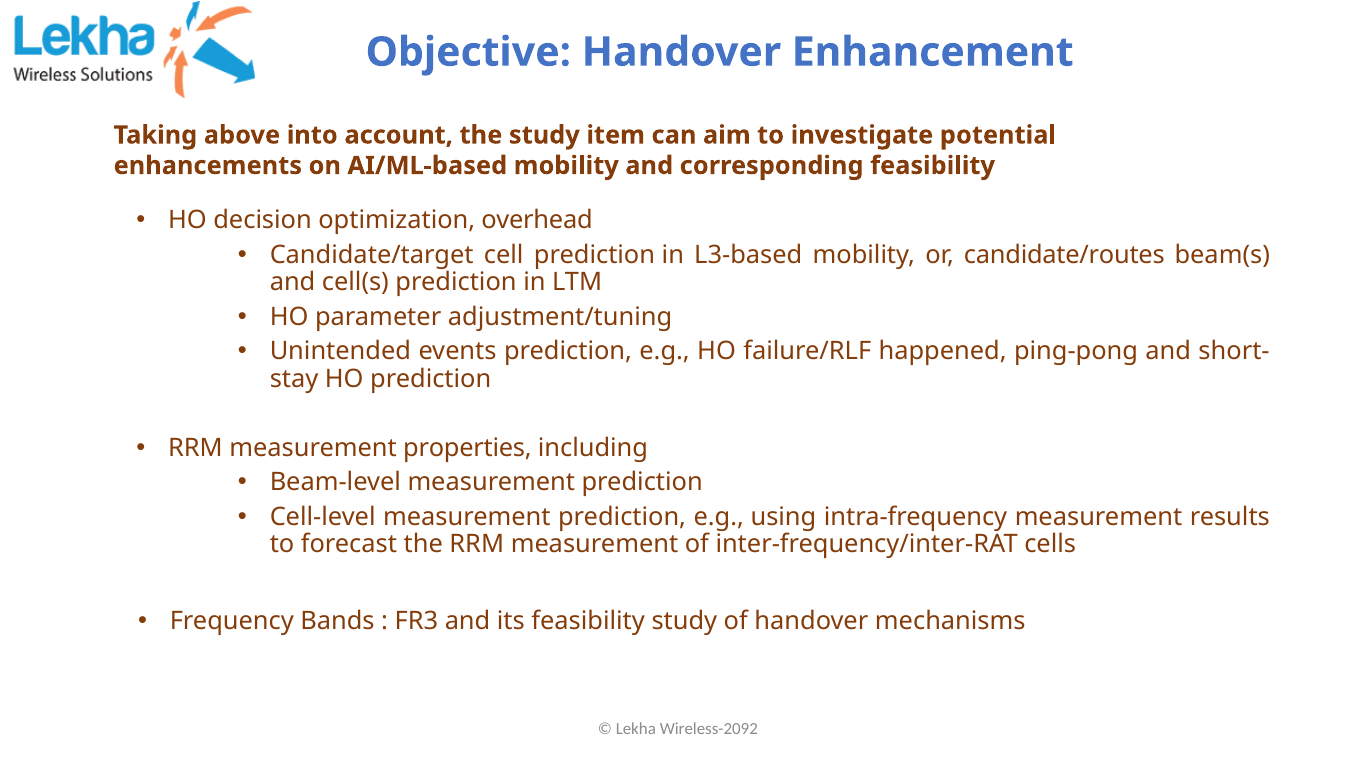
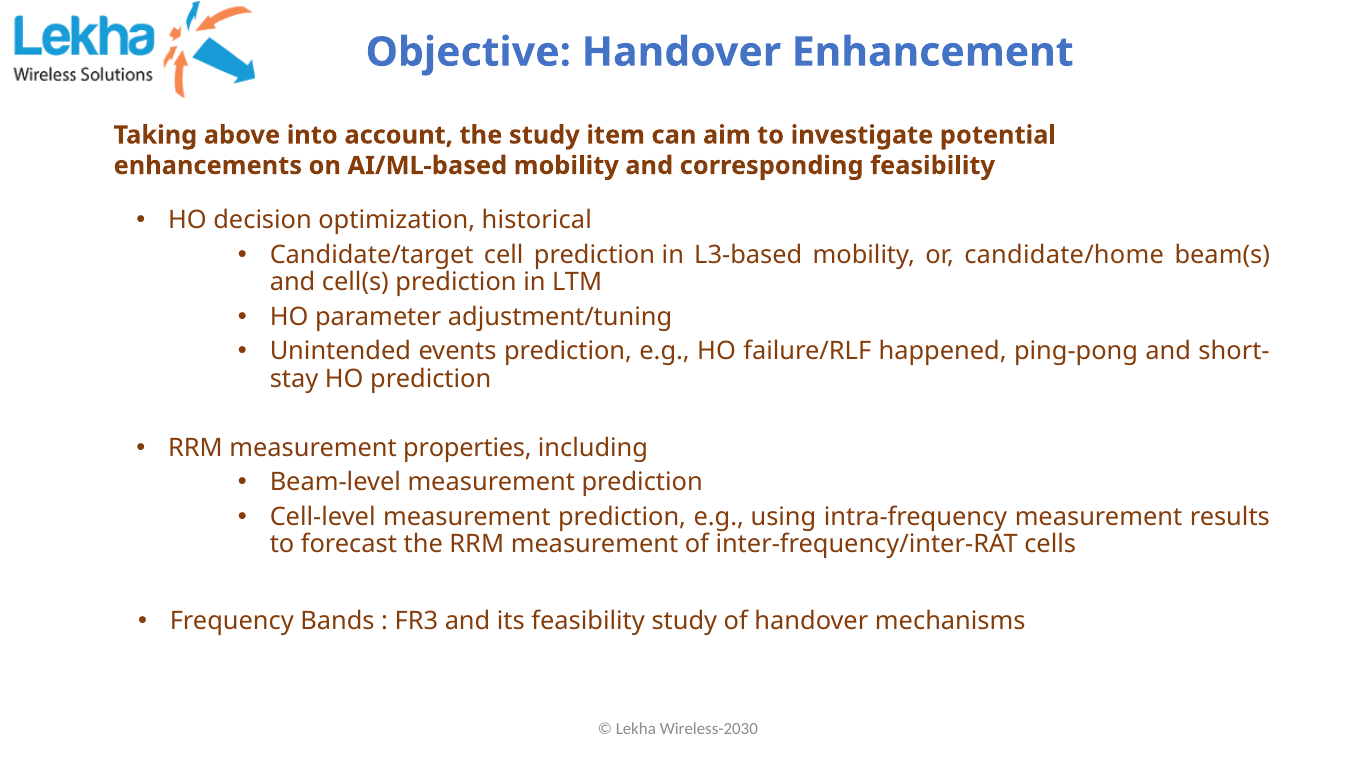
overhead: overhead -> historical
candidate/routes: candidate/routes -> candidate/home
Wireless-2092: Wireless-2092 -> Wireless-2030
